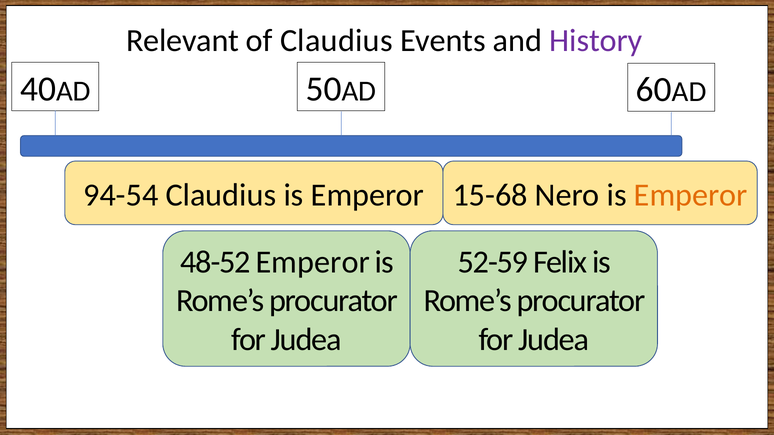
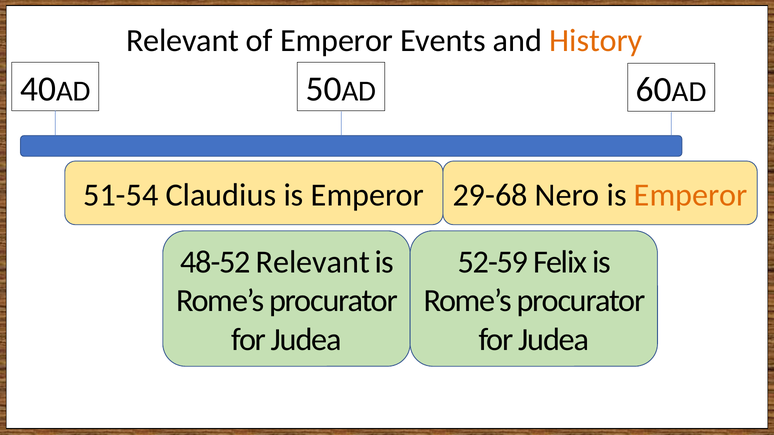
of Claudius: Claudius -> Emperor
History colour: purple -> orange
94-54: 94-54 -> 51-54
15-68: 15-68 -> 29-68
48-52 Emperor: Emperor -> Relevant
